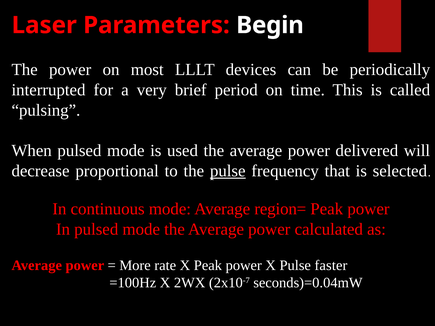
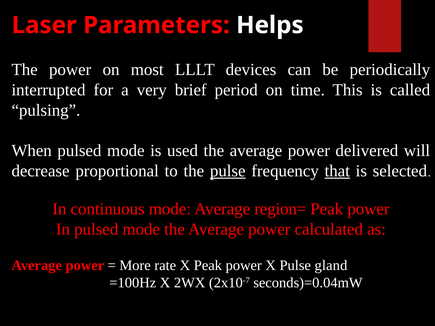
Begin: Begin -> Helps
that underline: none -> present
faster: faster -> gland
